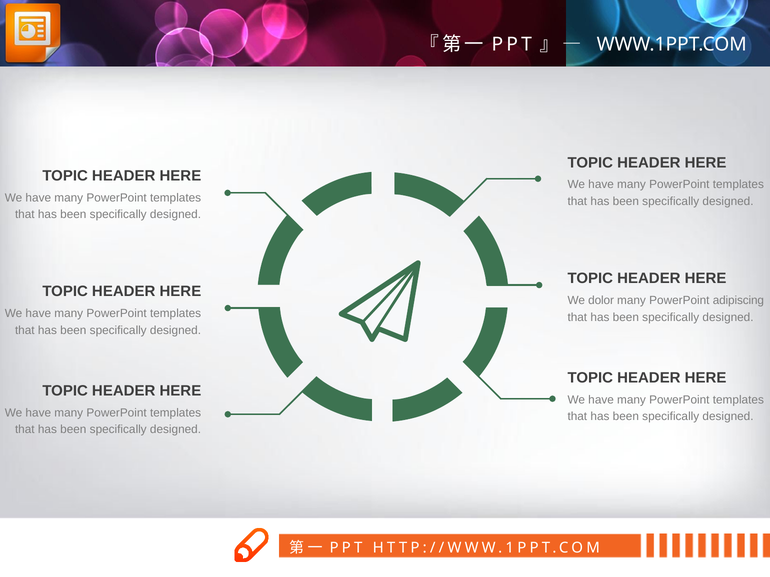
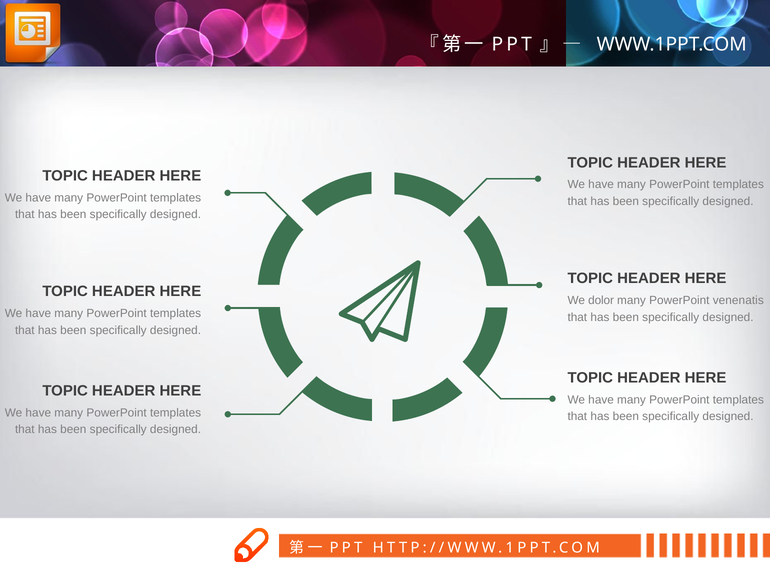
adipiscing: adipiscing -> venenatis
